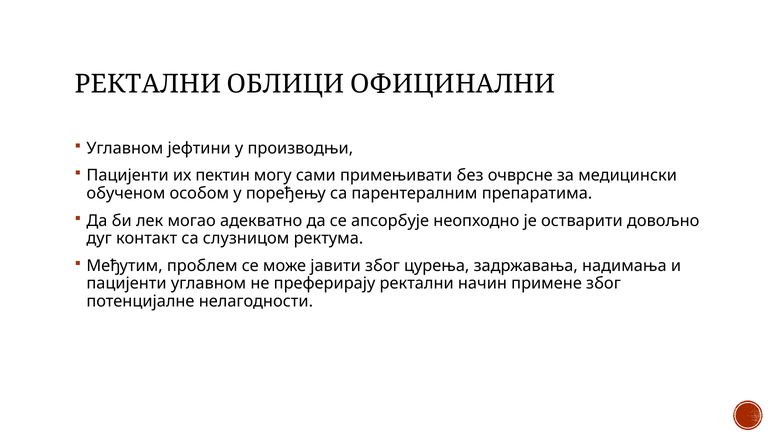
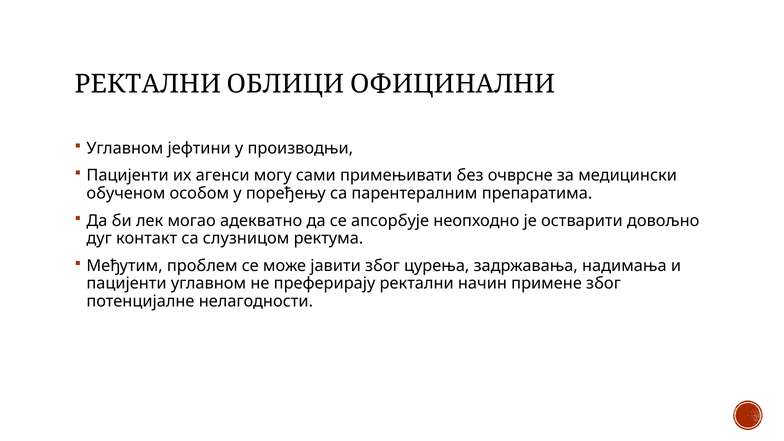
пектин: пектин -> агенси
